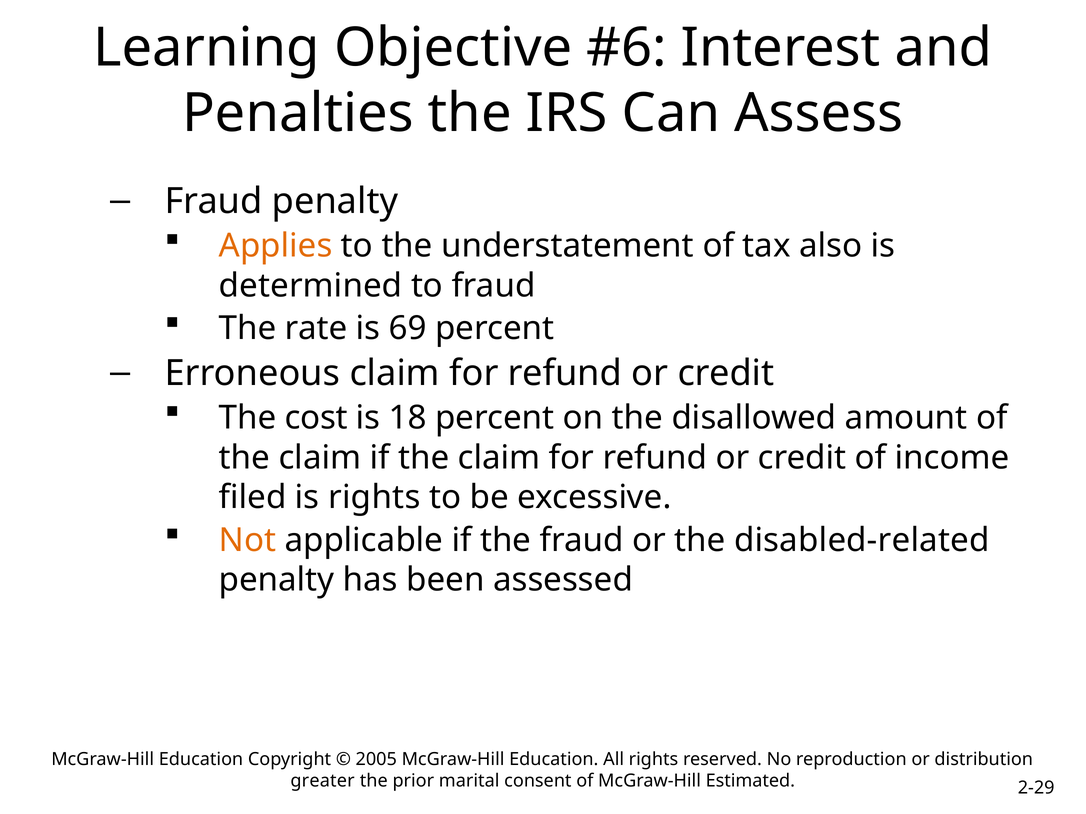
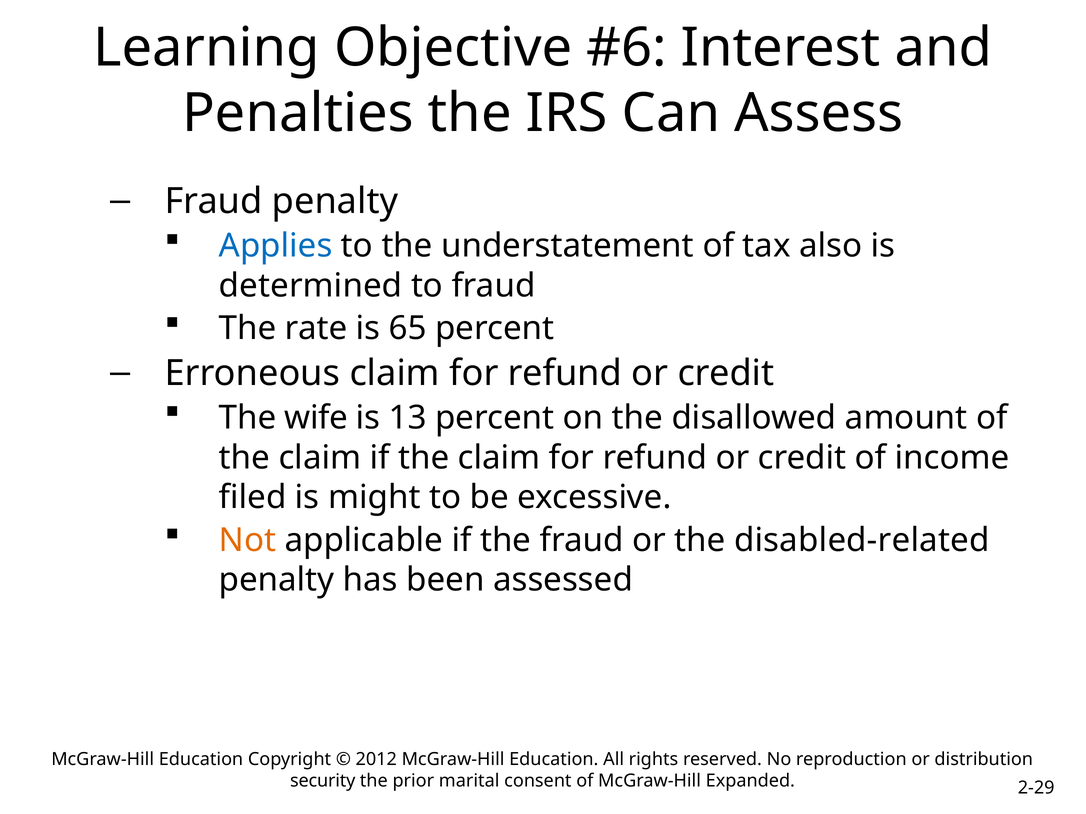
Applies colour: orange -> blue
69: 69 -> 65
cost: cost -> wife
18: 18 -> 13
is rights: rights -> might
2005: 2005 -> 2012
greater: greater -> security
Estimated: Estimated -> Expanded
